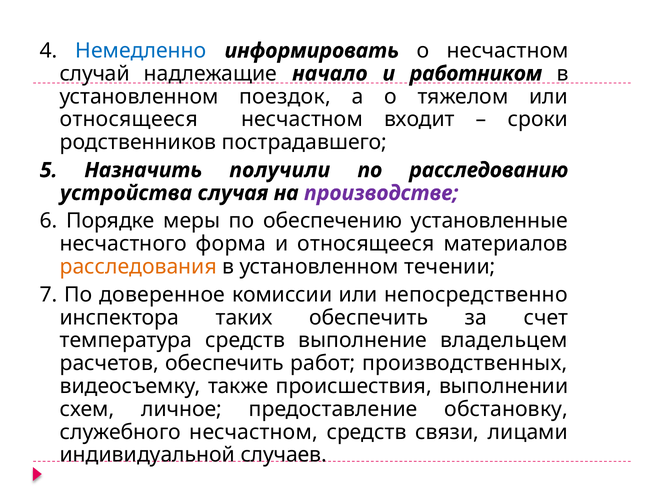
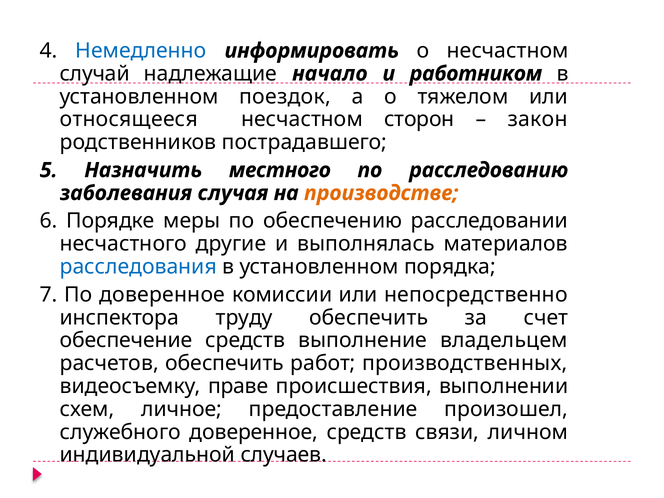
входит: входит -> сторон
сроки: сроки -> закон
получили: получили -> местного
устройства: устройства -> заболевания
производстве colour: purple -> orange
установленные: установленные -> расследовании
форма: форма -> другие
и относящееся: относящееся -> выполнялась
расследования colour: orange -> blue
течении: течении -> порядка
таких: таких -> труду
температура: температура -> обеспечение
также: также -> праве
обстановку: обстановку -> произошел
служебного несчастном: несчастном -> доверенное
лицами: лицами -> личном
